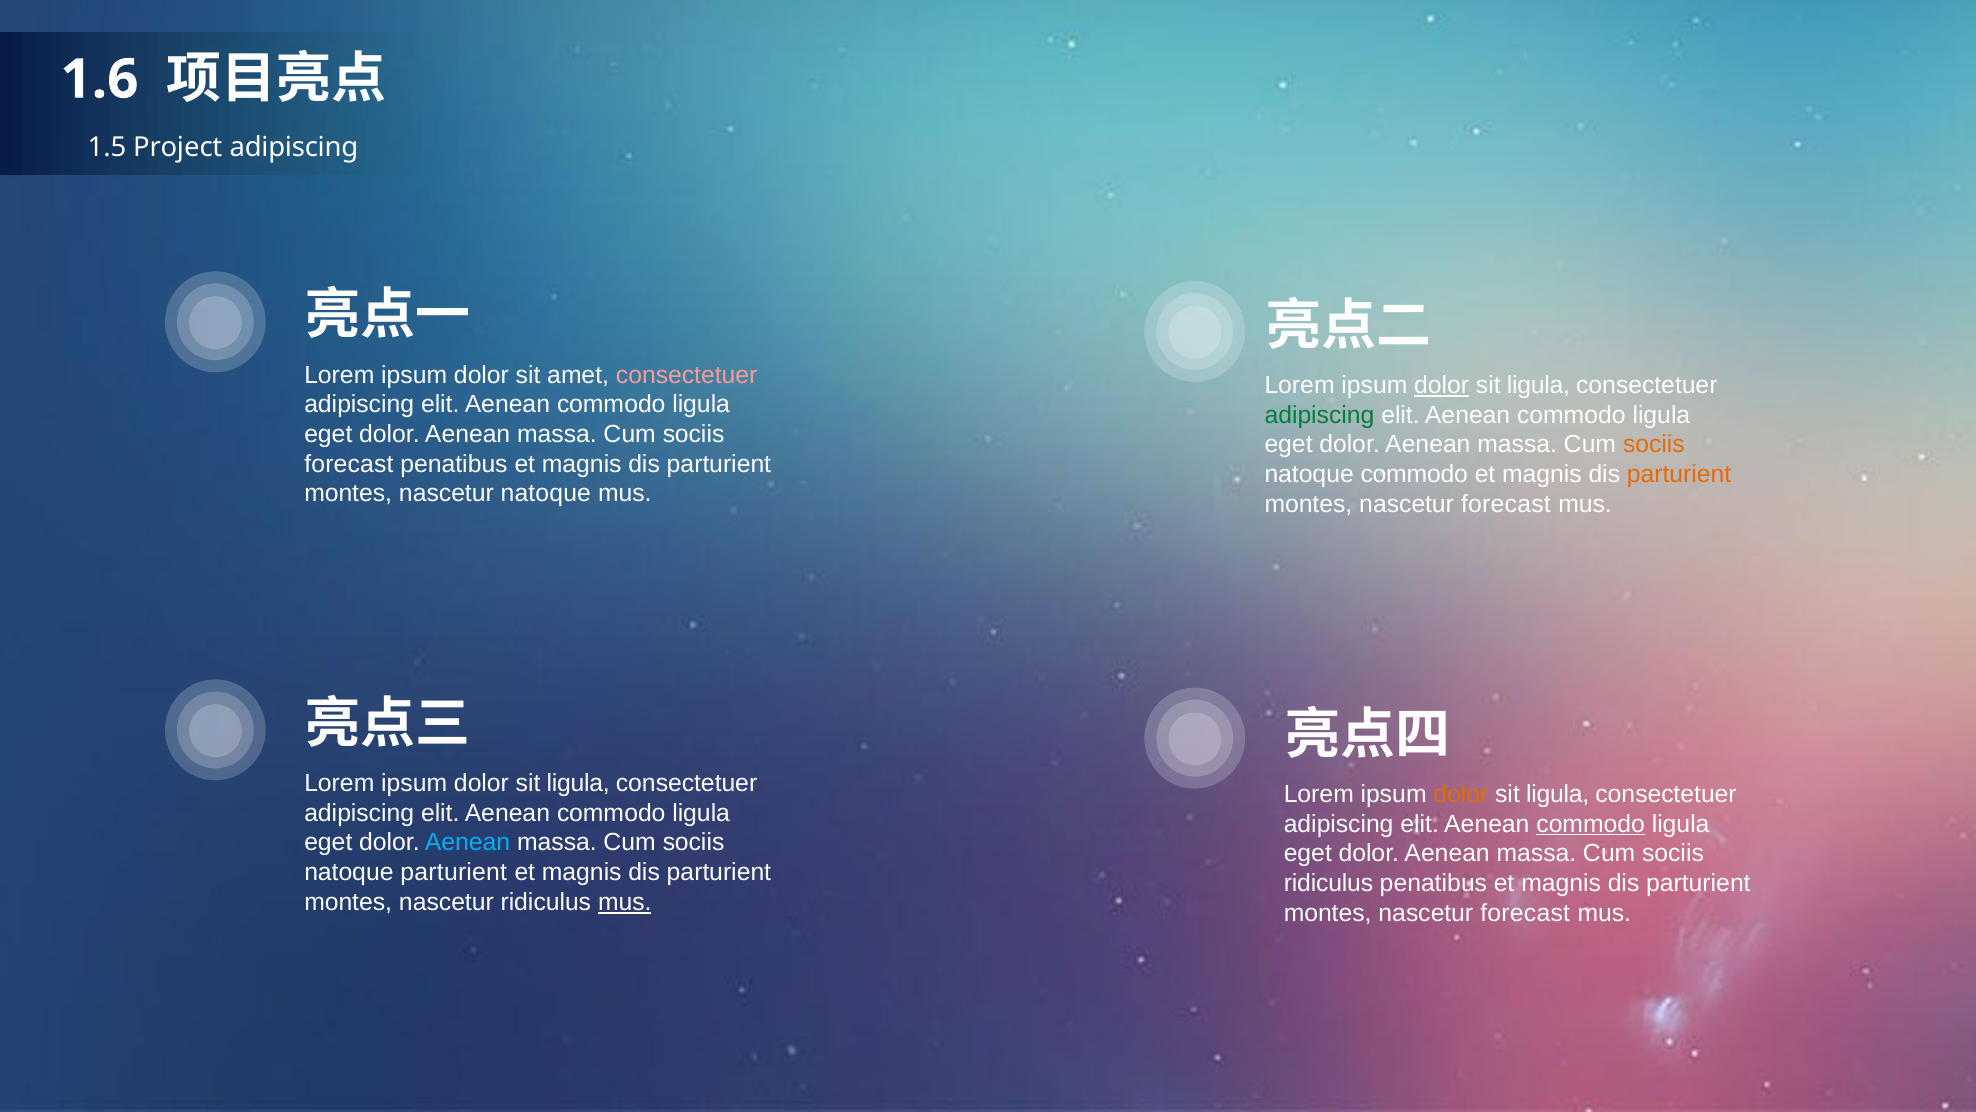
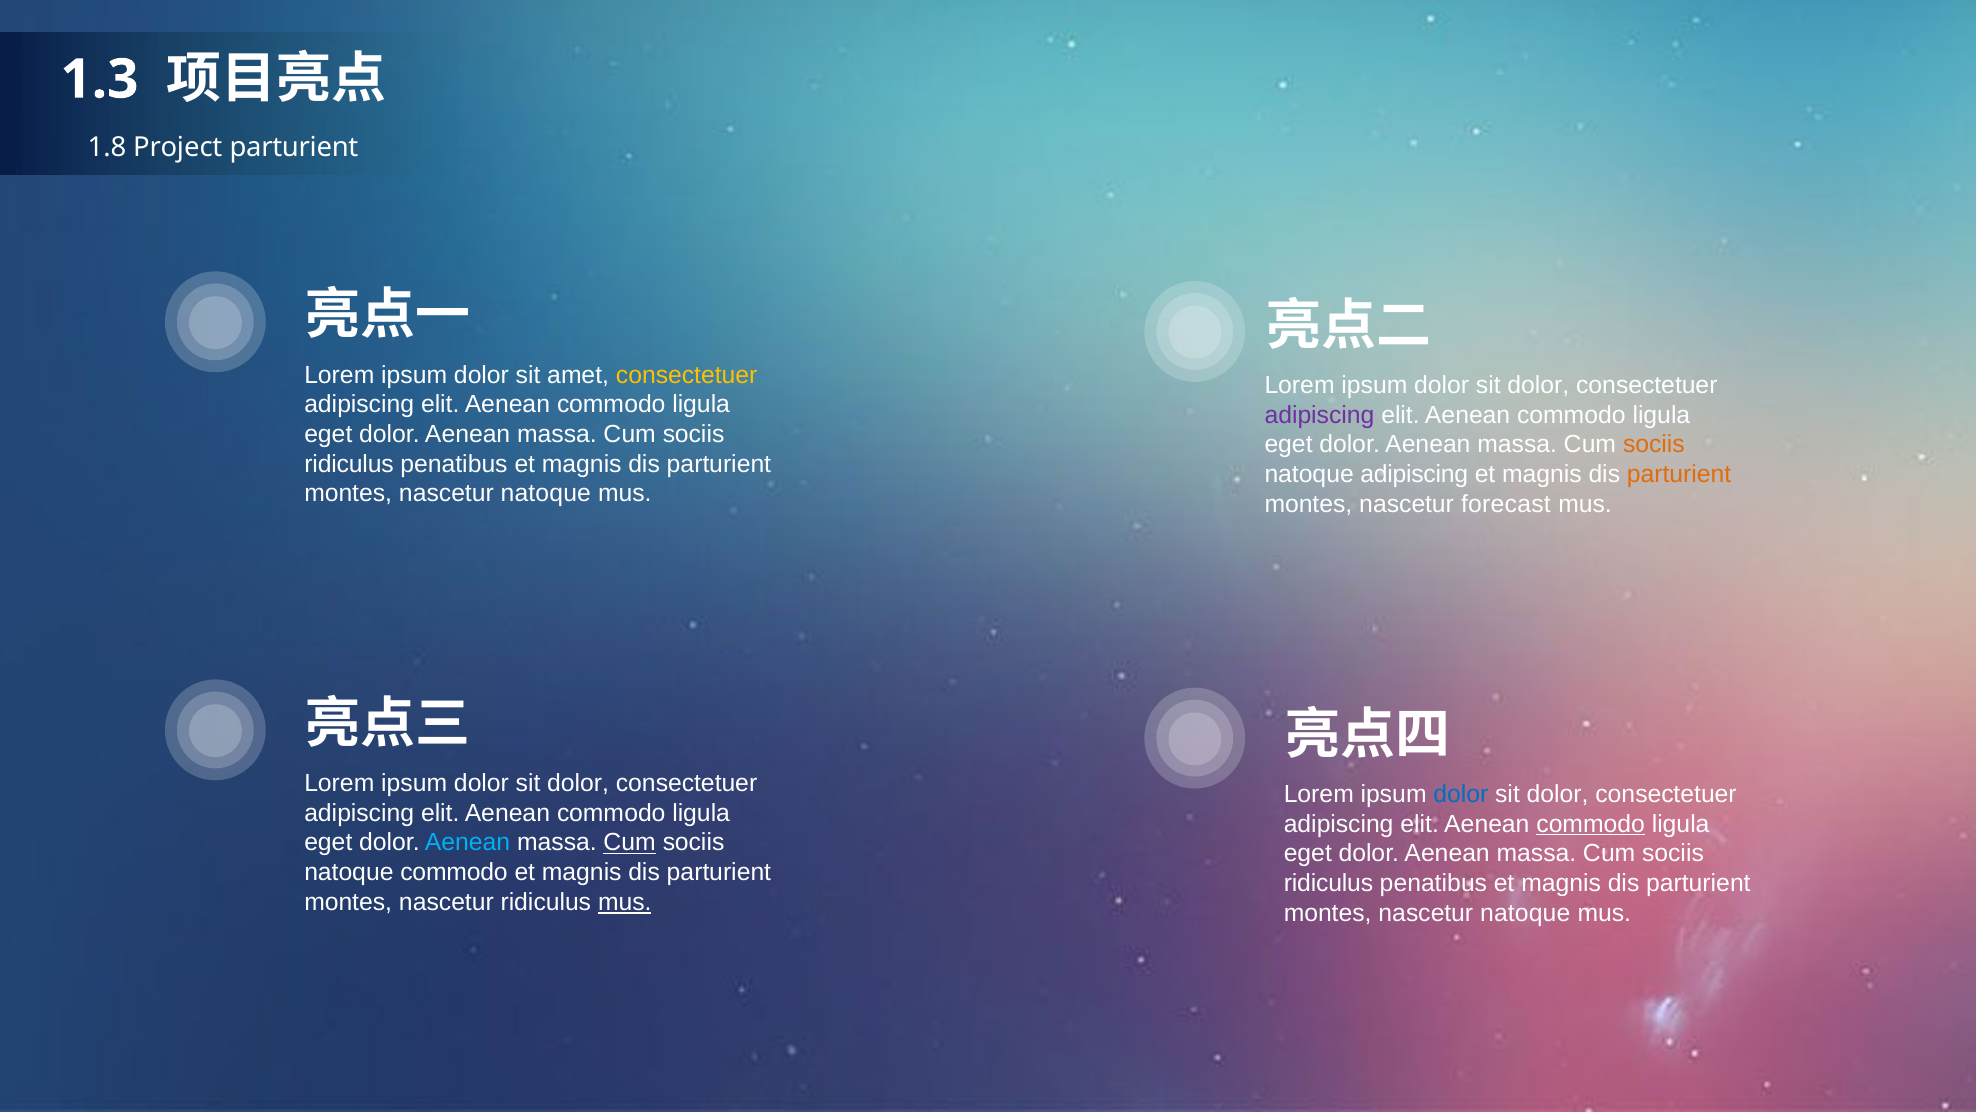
1.6: 1.6 -> 1.3
1.5: 1.5 -> 1.8
Project adipiscing: adipiscing -> parturient
consectetuer at (687, 375) colour: pink -> yellow
dolor at (1442, 385) underline: present -> none
ligula at (1538, 385): ligula -> dolor
adipiscing at (1319, 415) colour: green -> purple
forecast at (349, 464): forecast -> ridiculus
natoque commodo: commodo -> adipiscing
ligula at (578, 783): ligula -> dolor
dolor at (1461, 794) colour: orange -> blue
ligula at (1558, 794): ligula -> dolor
Cum at (630, 842) underline: none -> present
natoque parturient: parturient -> commodo
forecast at (1525, 913): forecast -> natoque
